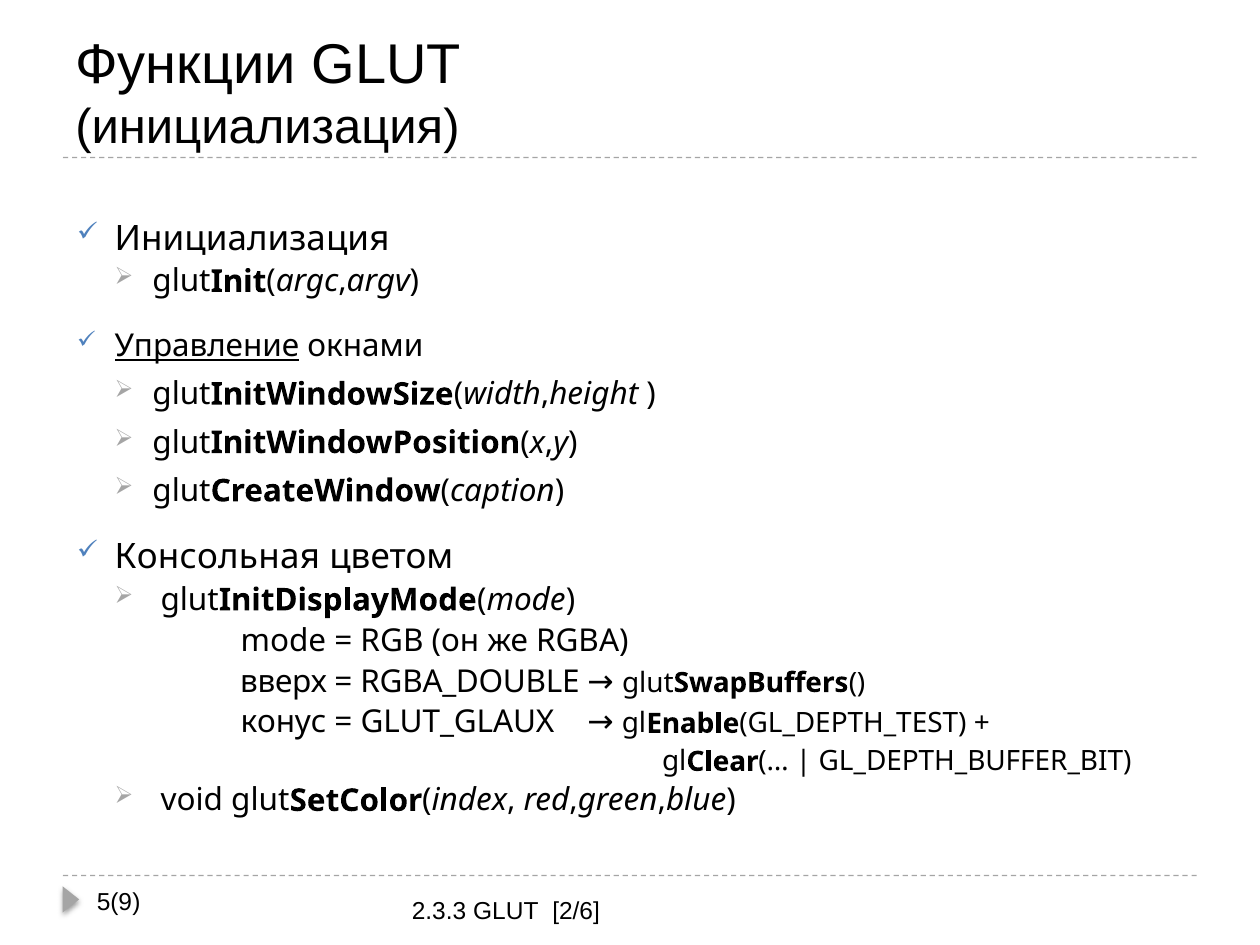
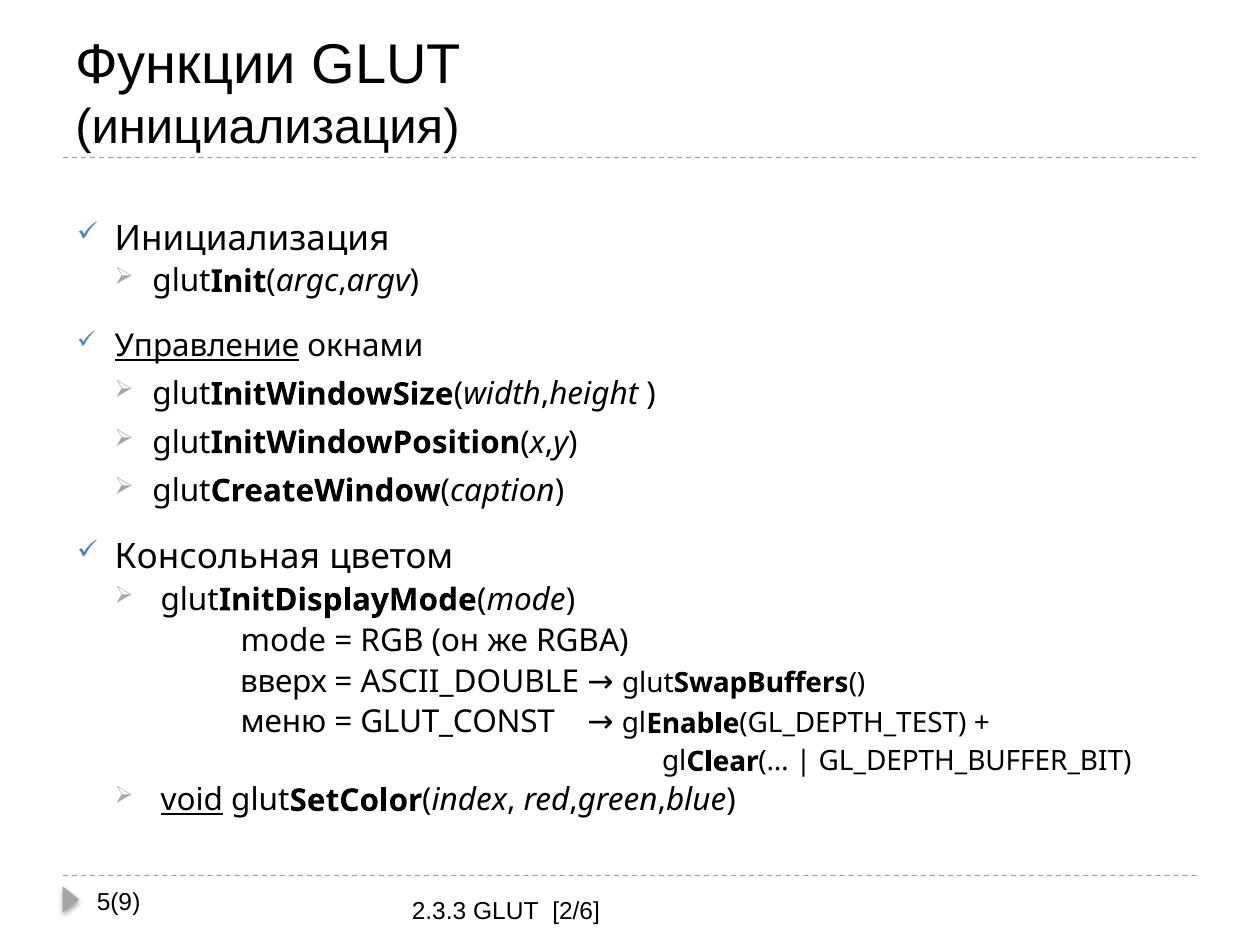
RGBA_DOUBLE: RGBA_DOUBLE -> ASCII_DOUBLE
конус: конус -> меню
GLUT_GLAUX: GLUT_GLAUX -> GLUT_CONST
void underline: none -> present
